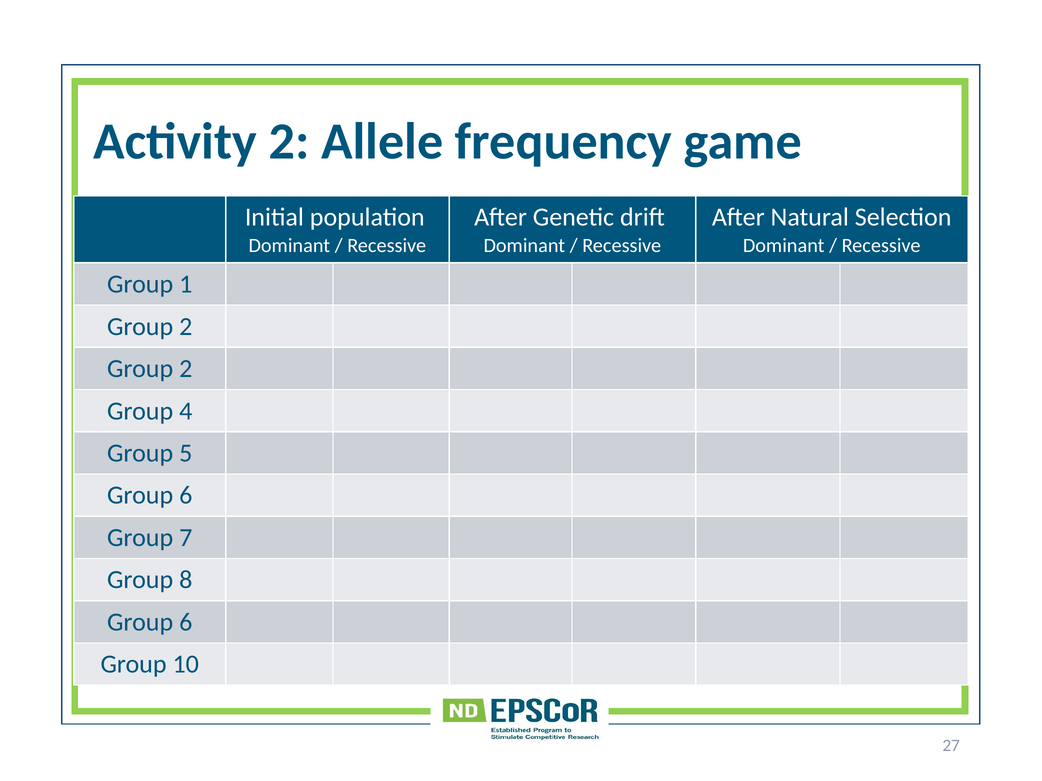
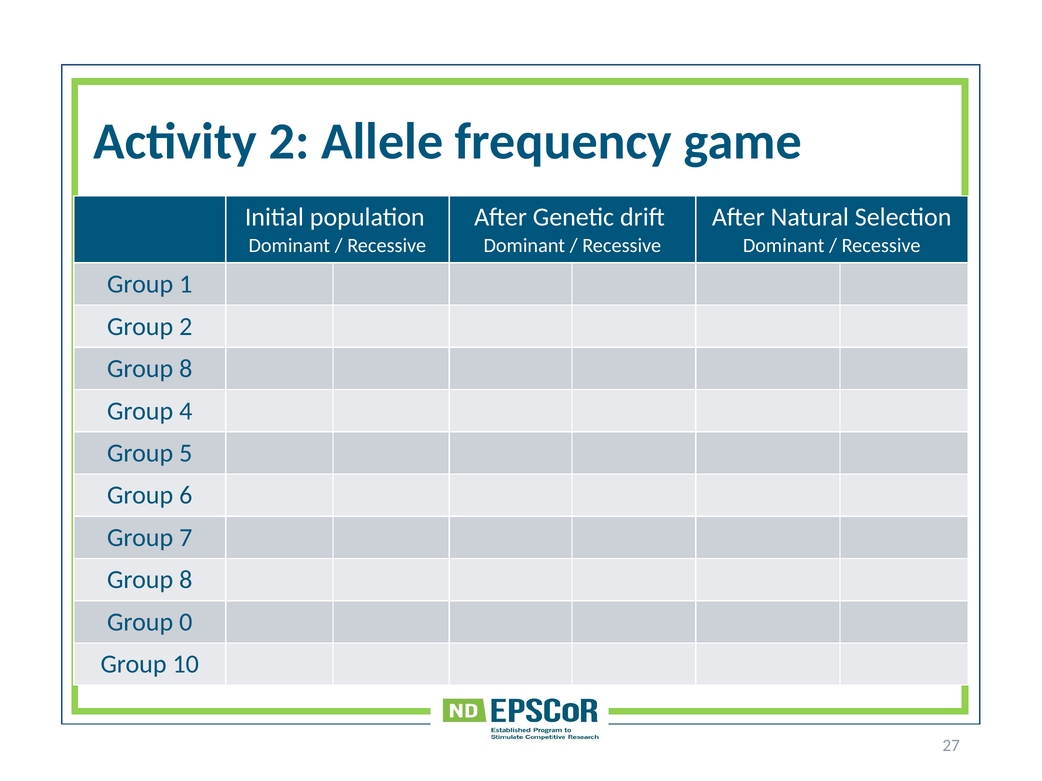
2 at (186, 369): 2 -> 8
6 at (186, 622): 6 -> 0
